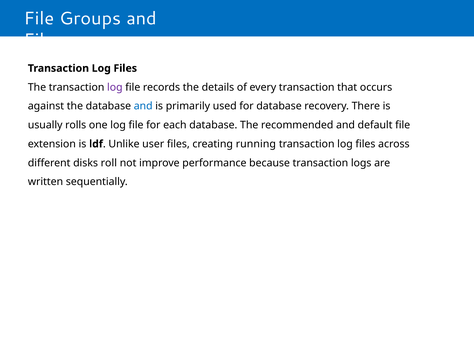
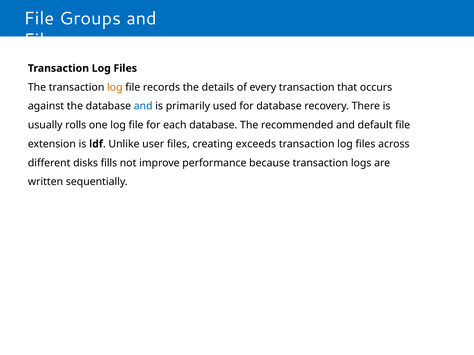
log at (115, 87) colour: purple -> orange
running: running -> exceeds
roll: roll -> fills
